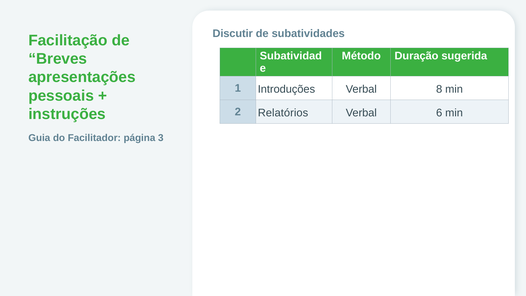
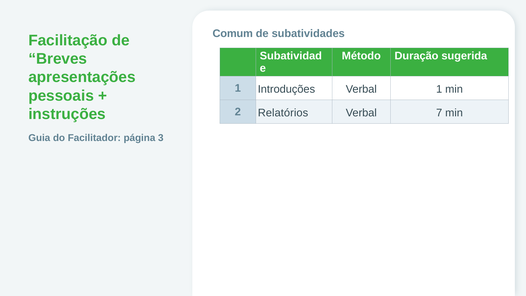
Discutir: Discutir -> Comum
Verbal 8: 8 -> 1
6: 6 -> 7
